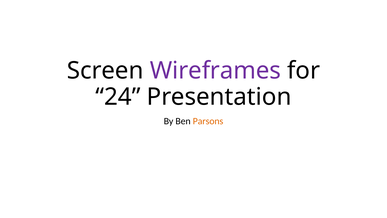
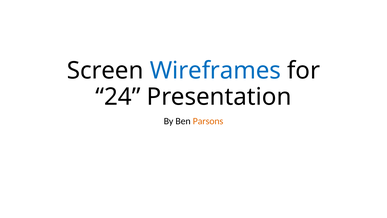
Wireframes colour: purple -> blue
